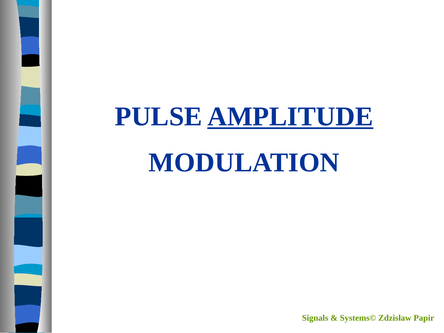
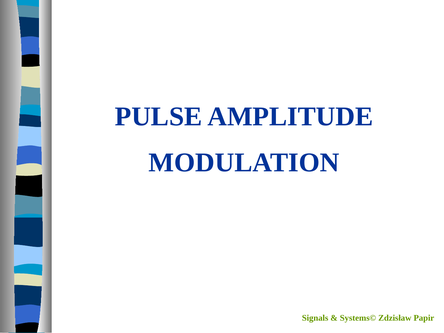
AMPLITUDE underline: present -> none
